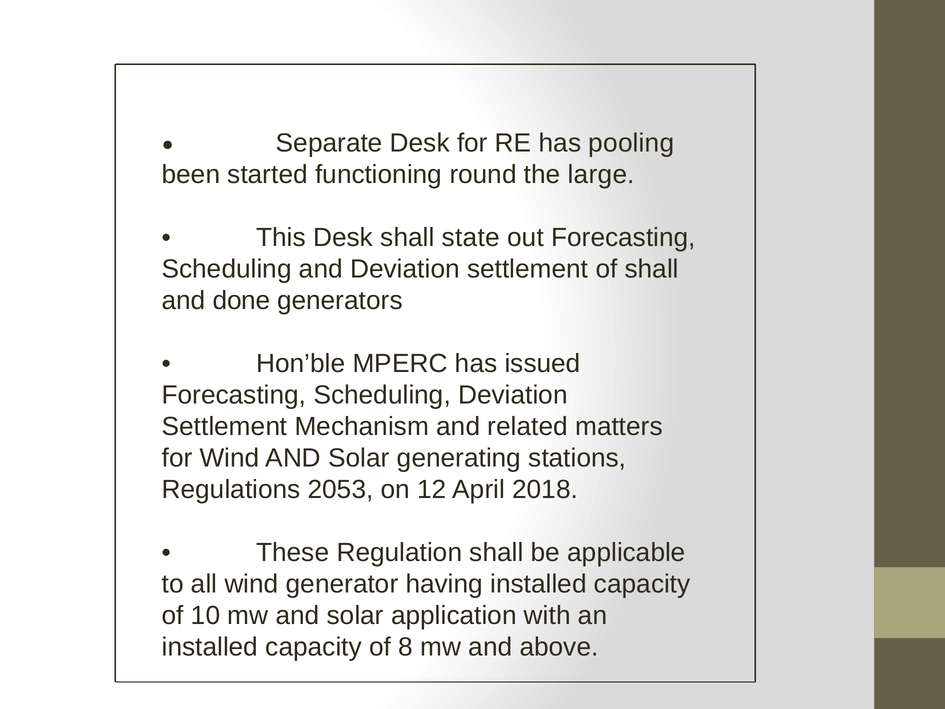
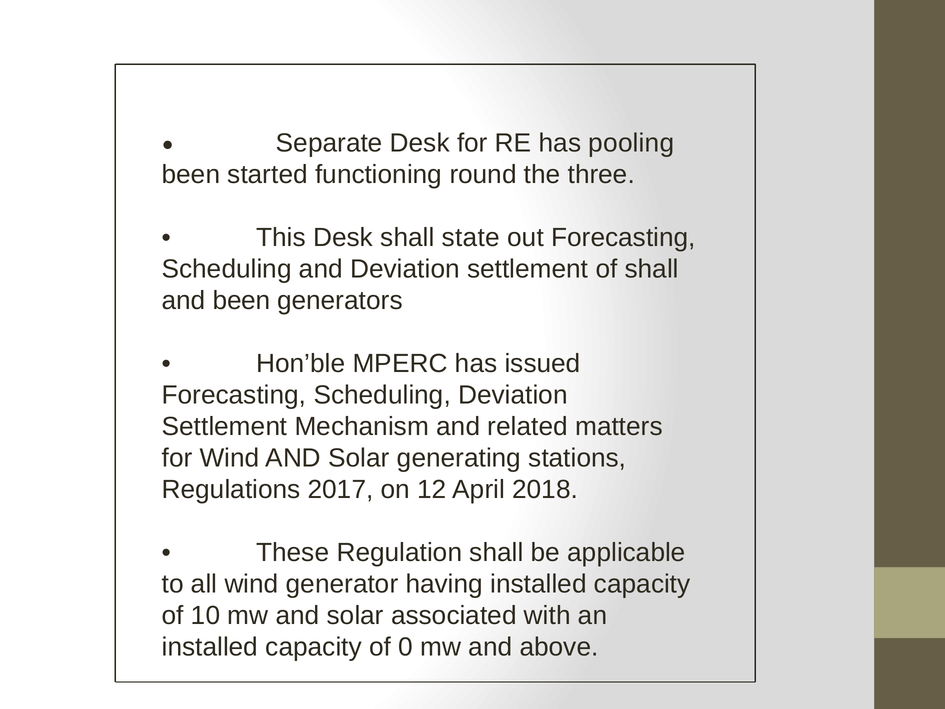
large: large -> three
and done: done -> been
2053: 2053 -> 2017
application: application -> associated
8: 8 -> 0
